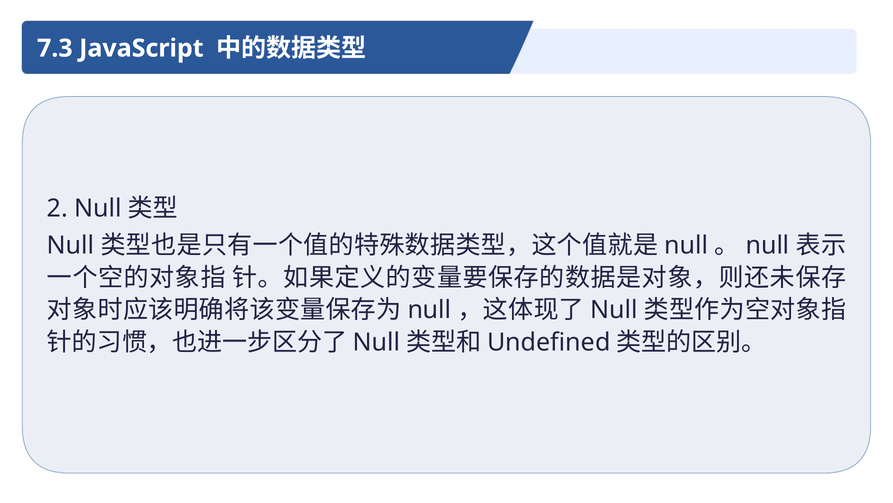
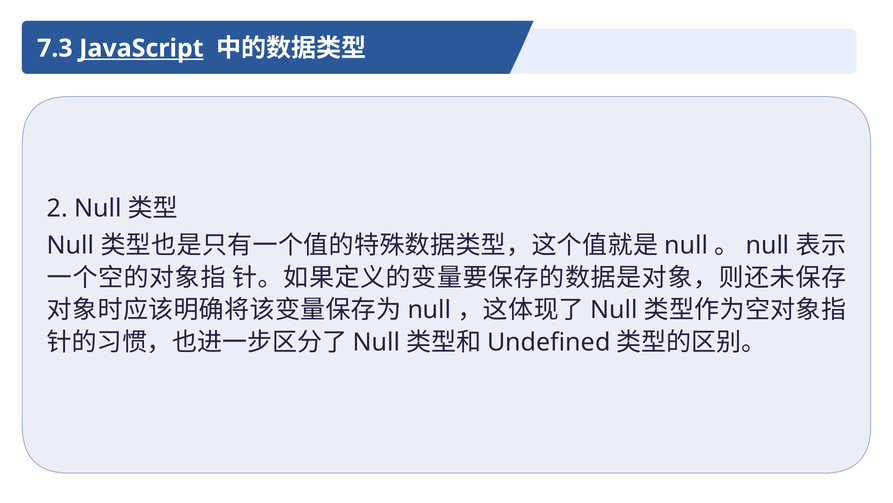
JavaScript underline: none -> present
